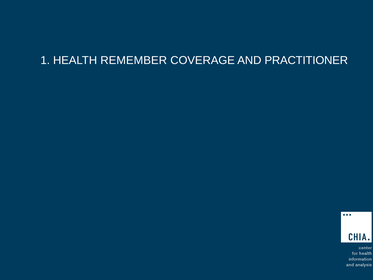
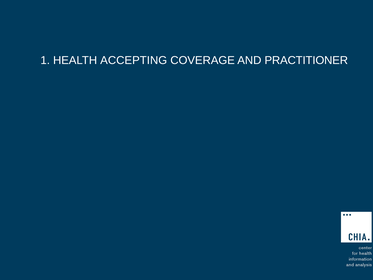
REMEMBER: REMEMBER -> ACCEPTING
